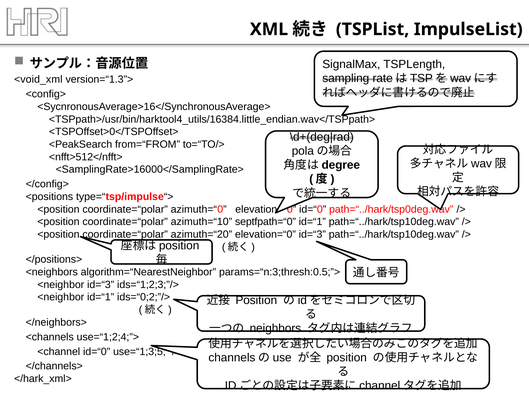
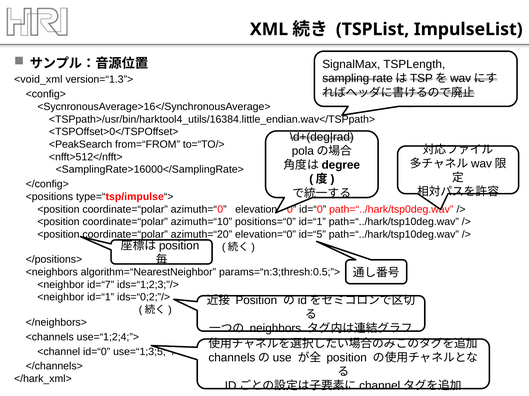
septfpath=“0: septfpath=“0 -> positions=“0
elevation=“0 id=“3: id=“3 -> id=“5
<neighbor id=“3: id=“3 -> id=“7
